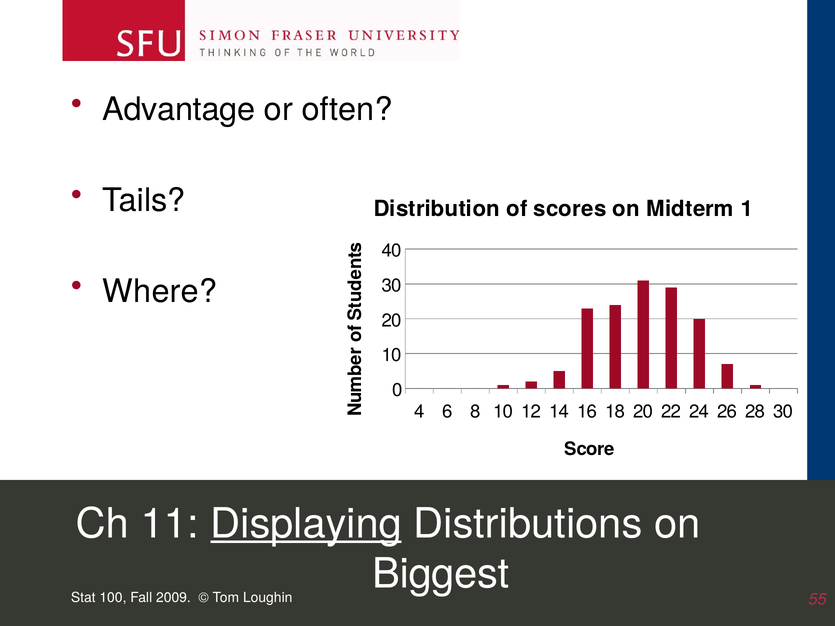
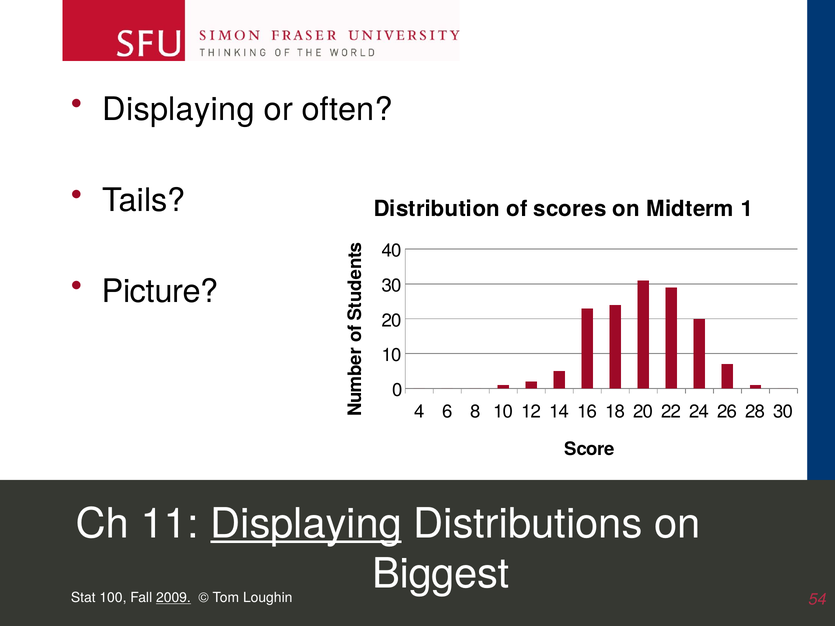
Advantage at (179, 109): Advantage -> Displaying
Where: Where -> Picture
2009 underline: none -> present
55: 55 -> 54
